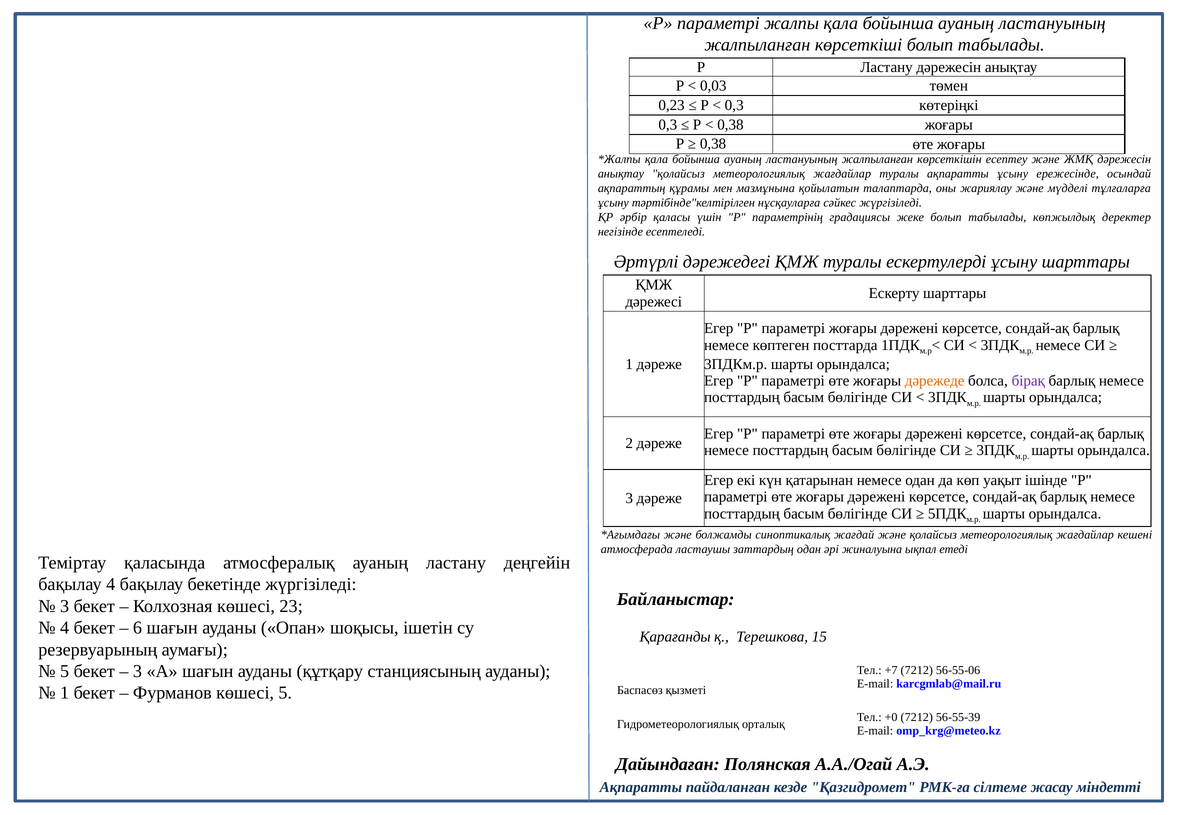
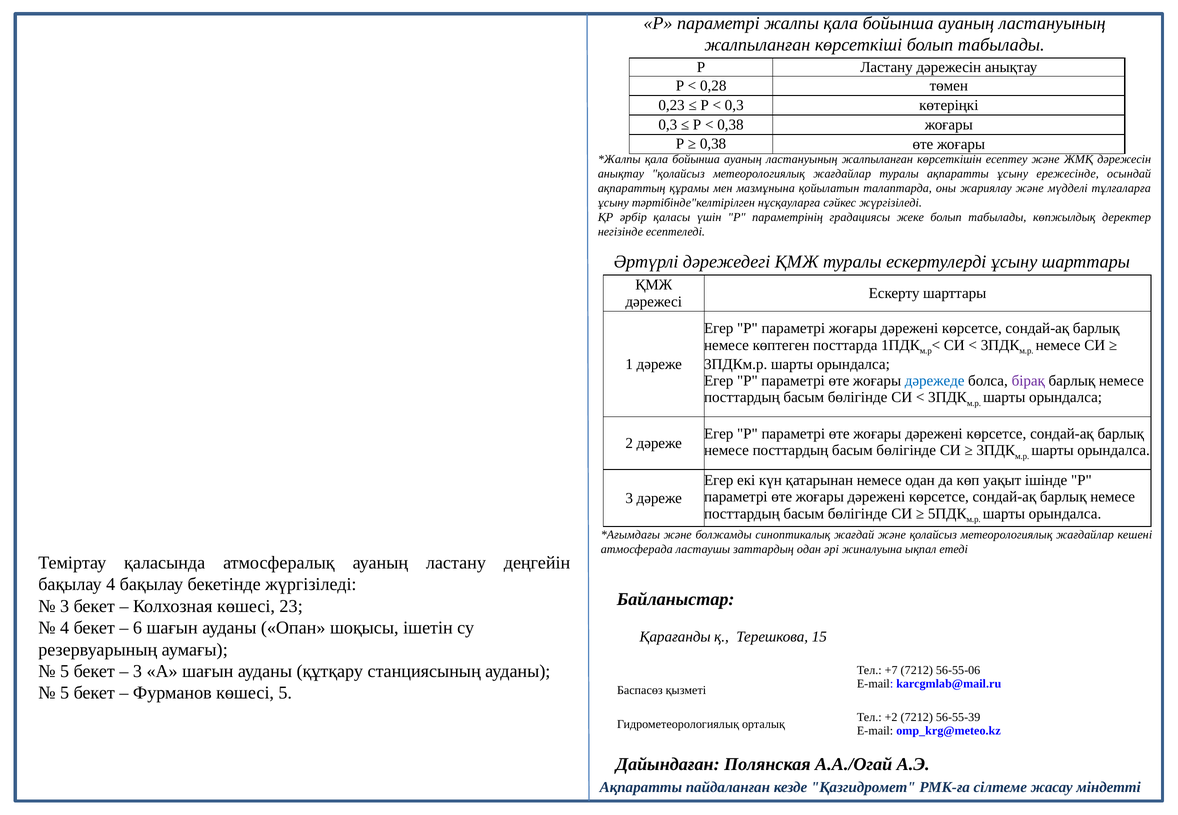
0,03: 0,03 -> 0,28
дәрежеде colour: orange -> blue
1 at (65, 693): 1 -> 5
+0: +0 -> +2
